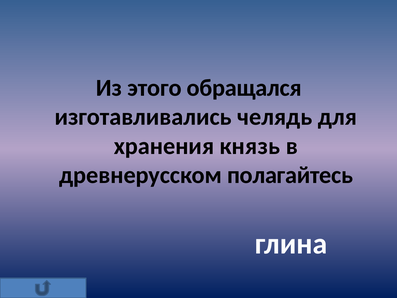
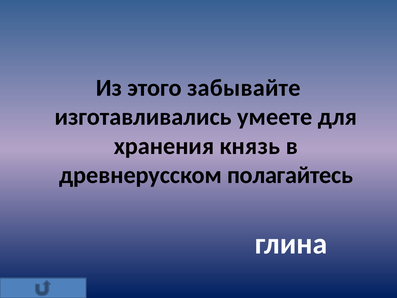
обращался: обращался -> забывайте
челядь: челядь -> умеете
